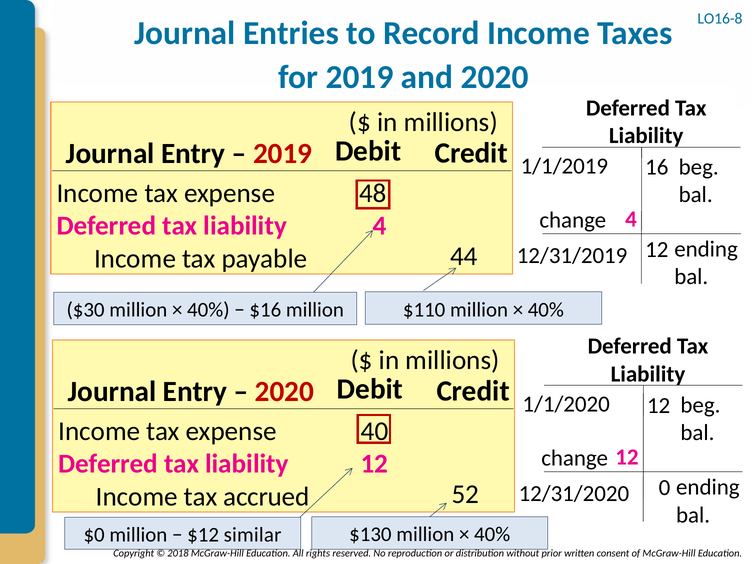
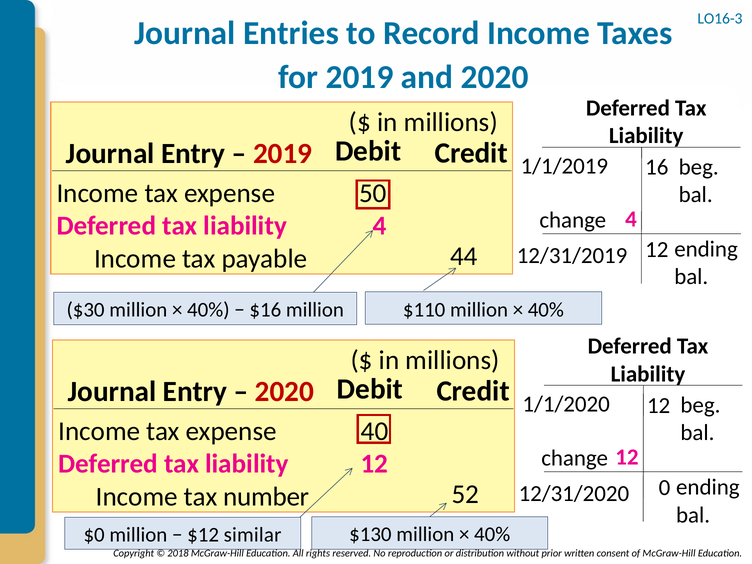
LO16-8: LO16-8 -> LO16-3
48: 48 -> 50
accrued: accrued -> number
